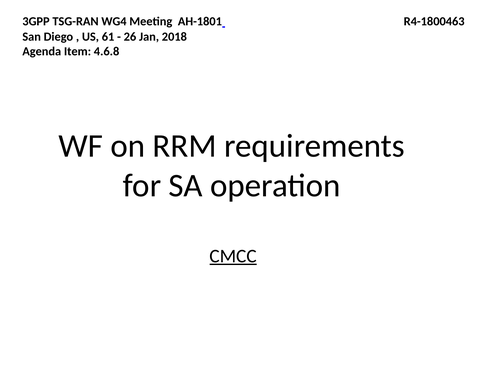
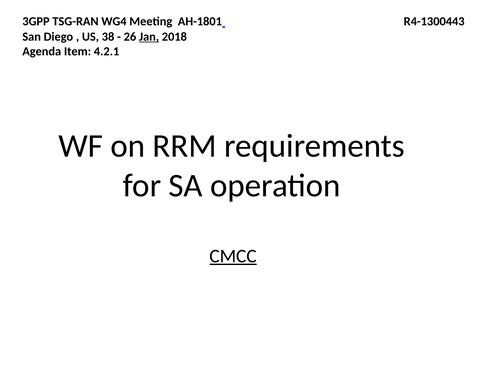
R4-1800463: R4-1800463 -> R4-1300443
61: 61 -> 38
Jan underline: none -> present
4.6.8: 4.6.8 -> 4.2.1
